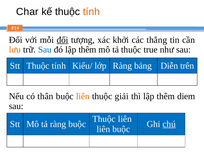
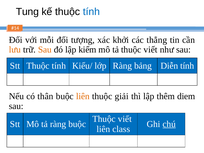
Char: Char -> Tung
tính at (91, 12) colour: orange -> blue
đối at (63, 40) underline: present -> none
Sau at (45, 50) colour: blue -> orange
đó lập thêm: thêm -> kiểm
tả thuộc true: true -> viết
Diễn trên: trên -> tính
liên at (125, 119): liên -> viết
liên buộc: buộc -> class
